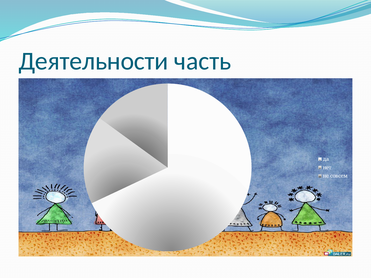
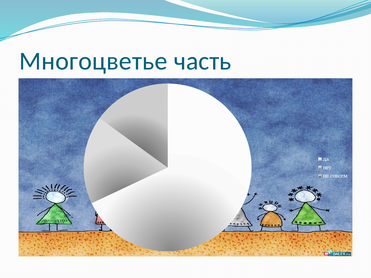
Деятельности: Деятельности -> Многоцветье
